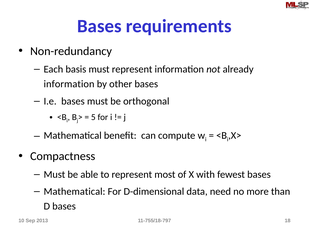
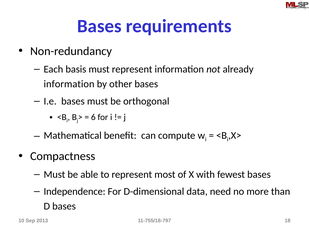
5: 5 -> 6
Mathematical at (74, 192): Mathematical -> Independence
